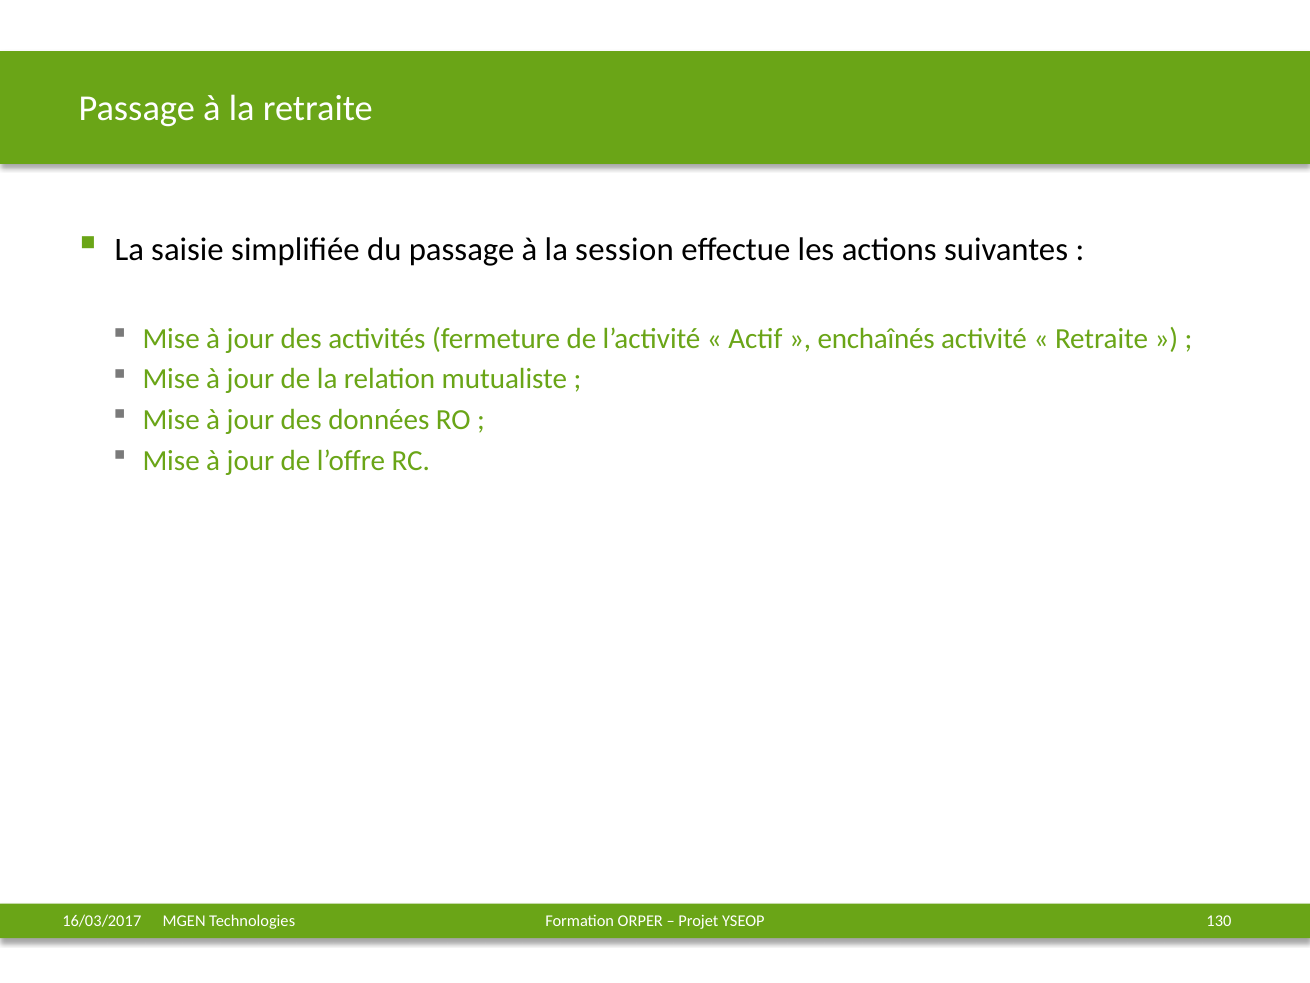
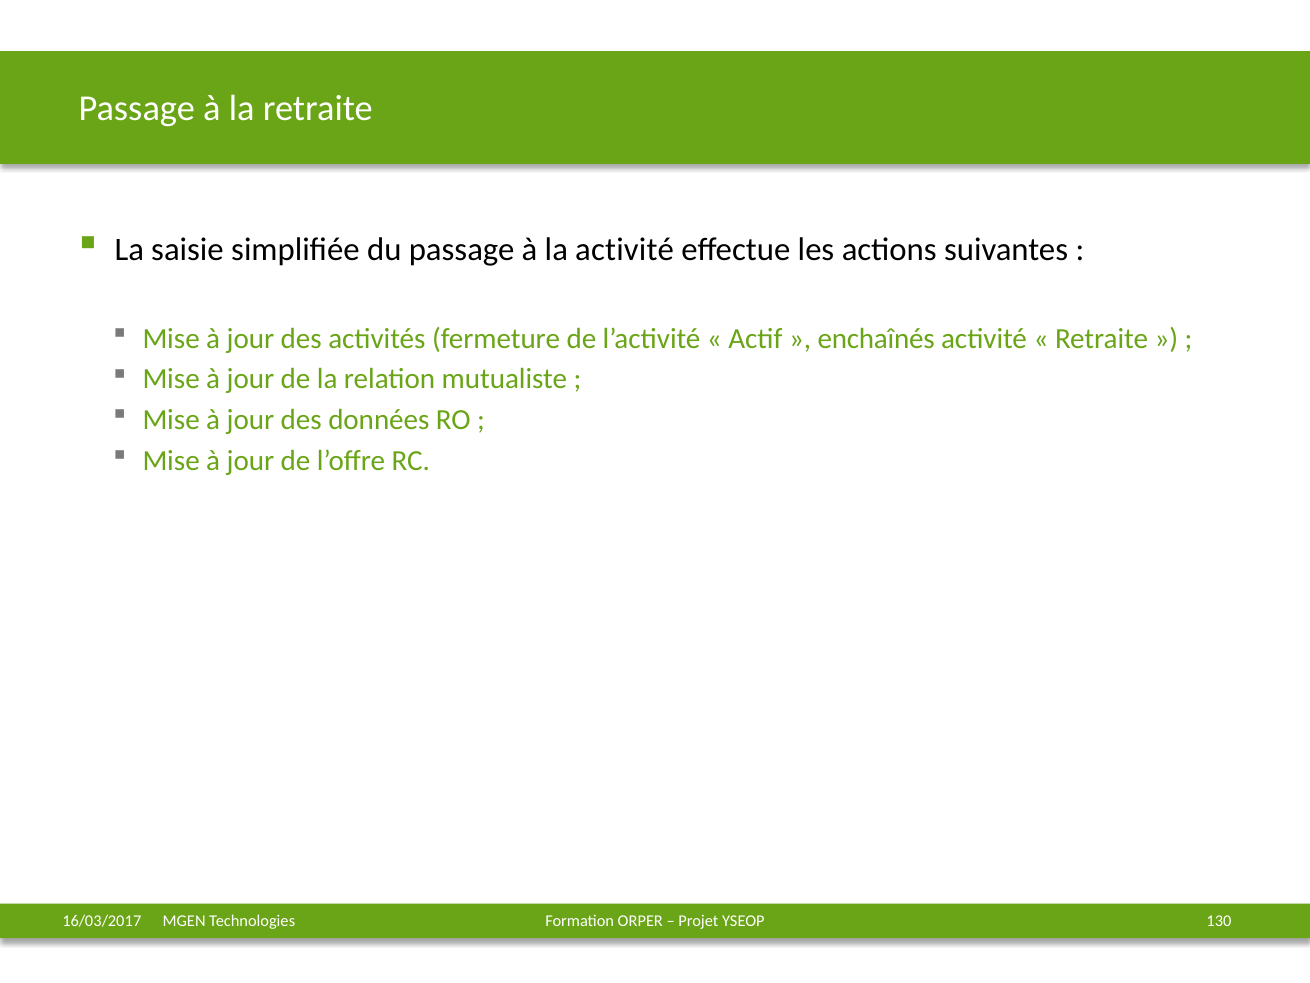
la session: session -> activité
